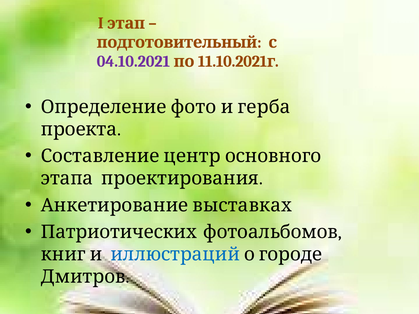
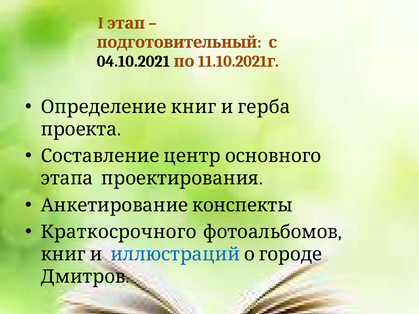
04.10.2021 colour: purple -> black
Определение фото: фото -> книг
выставках: выставках -> конспекты
Патриотических: Патриотических -> Краткосрочного
